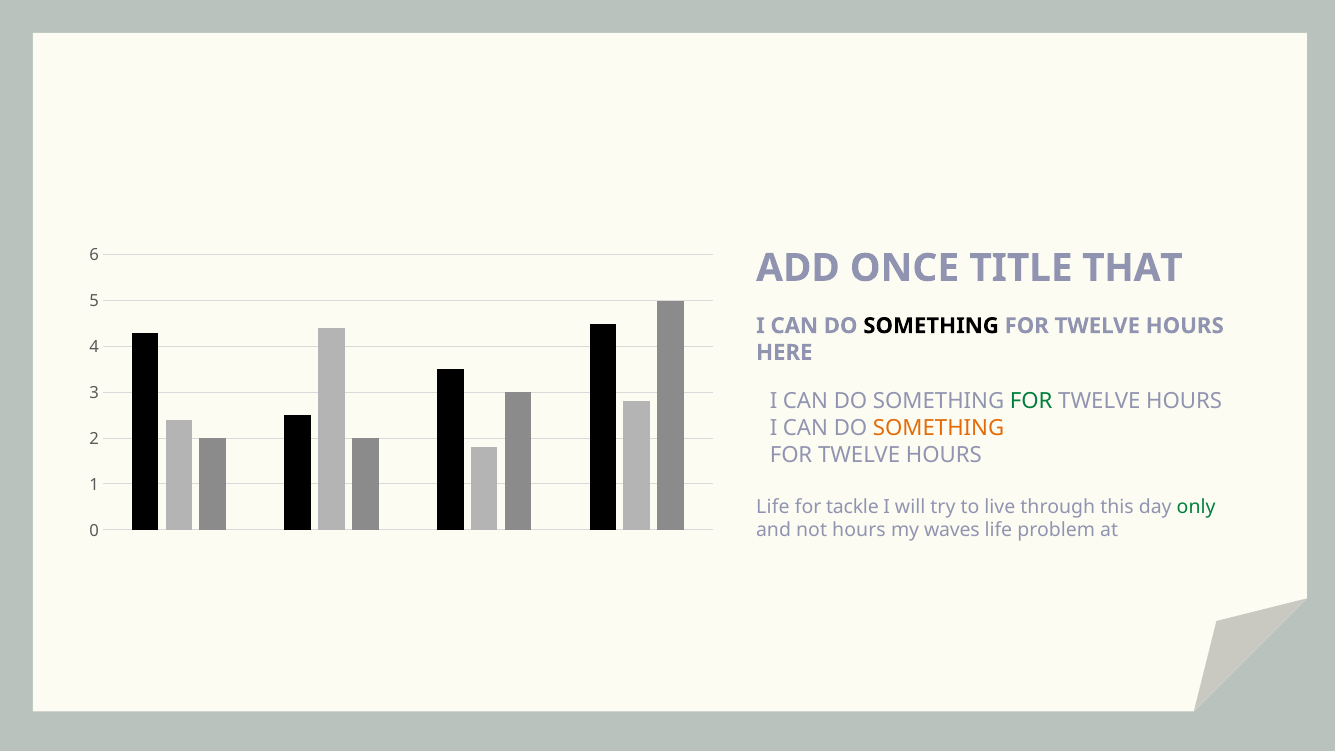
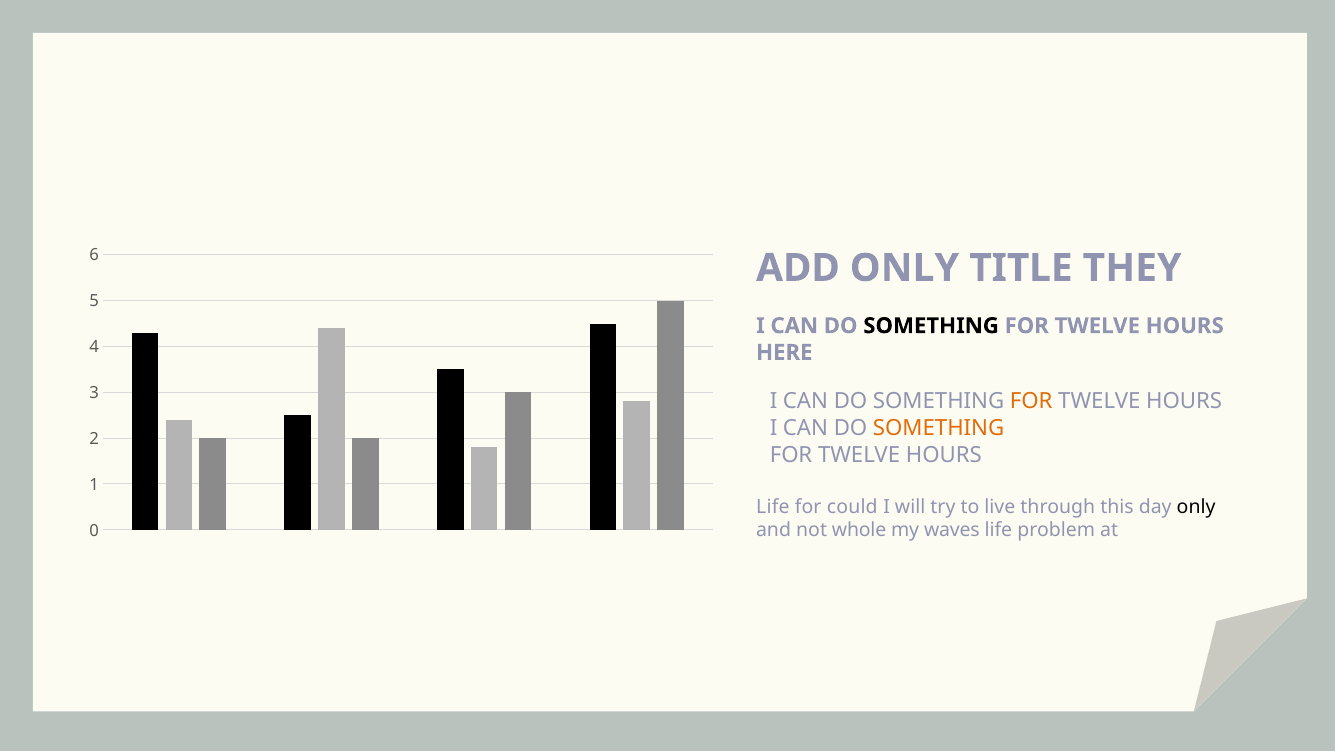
ADD ONCE: ONCE -> ONLY
THAT: THAT -> THEY
FOR at (1031, 402) colour: green -> orange
tackle: tackle -> could
only at (1196, 507) colour: green -> black
not hours: hours -> whole
